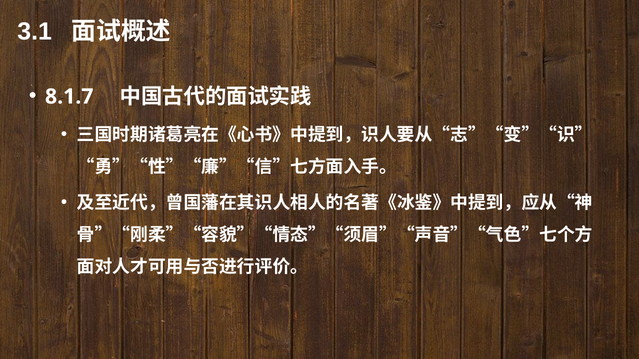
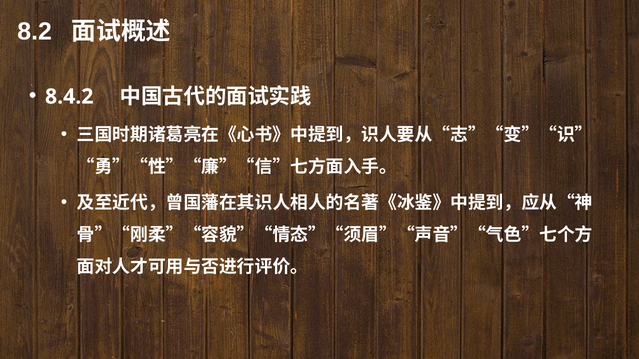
3.1: 3.1 -> 8.2
8.1.7: 8.1.7 -> 8.4.2
